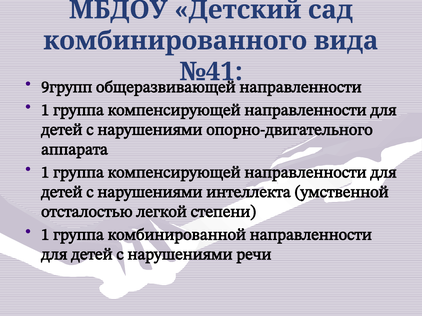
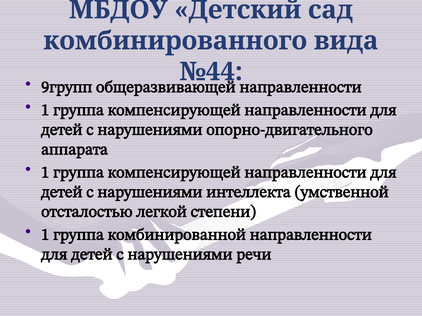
№41: №41 -> №44
